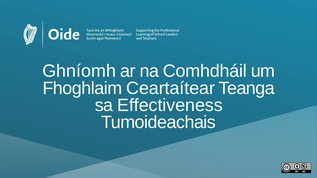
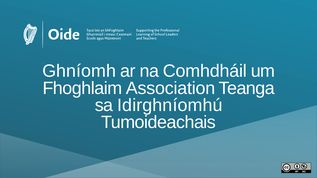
Ceartaítear: Ceartaítear -> Association
Effectiveness: Effectiveness -> Idirghníomhú
